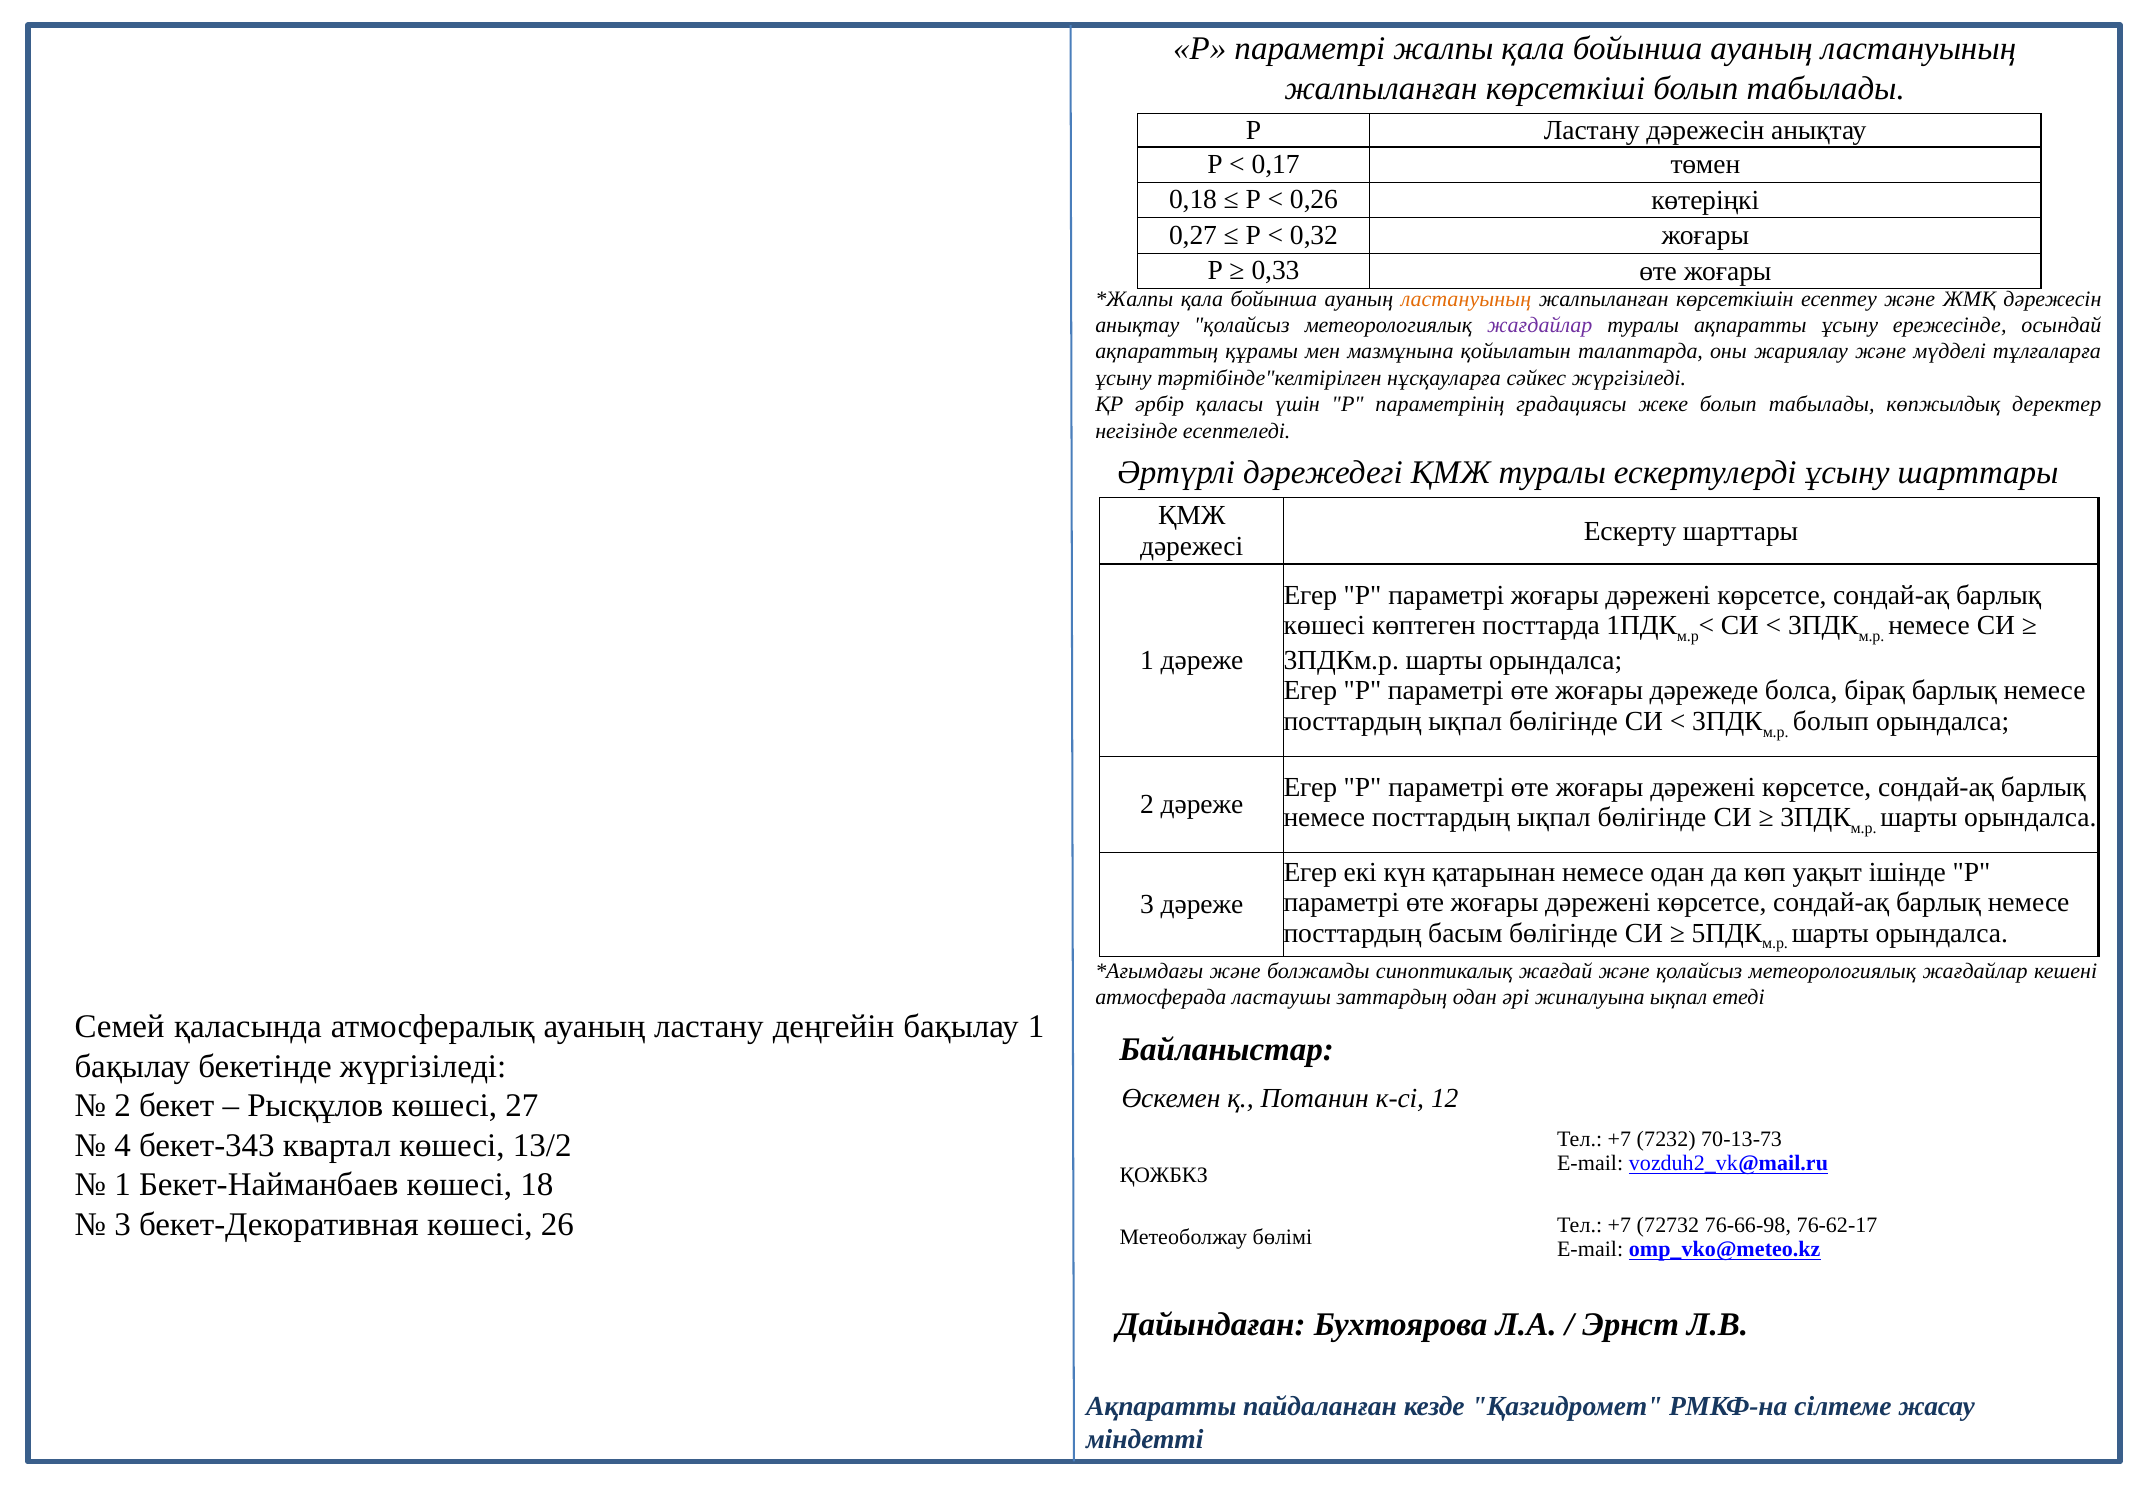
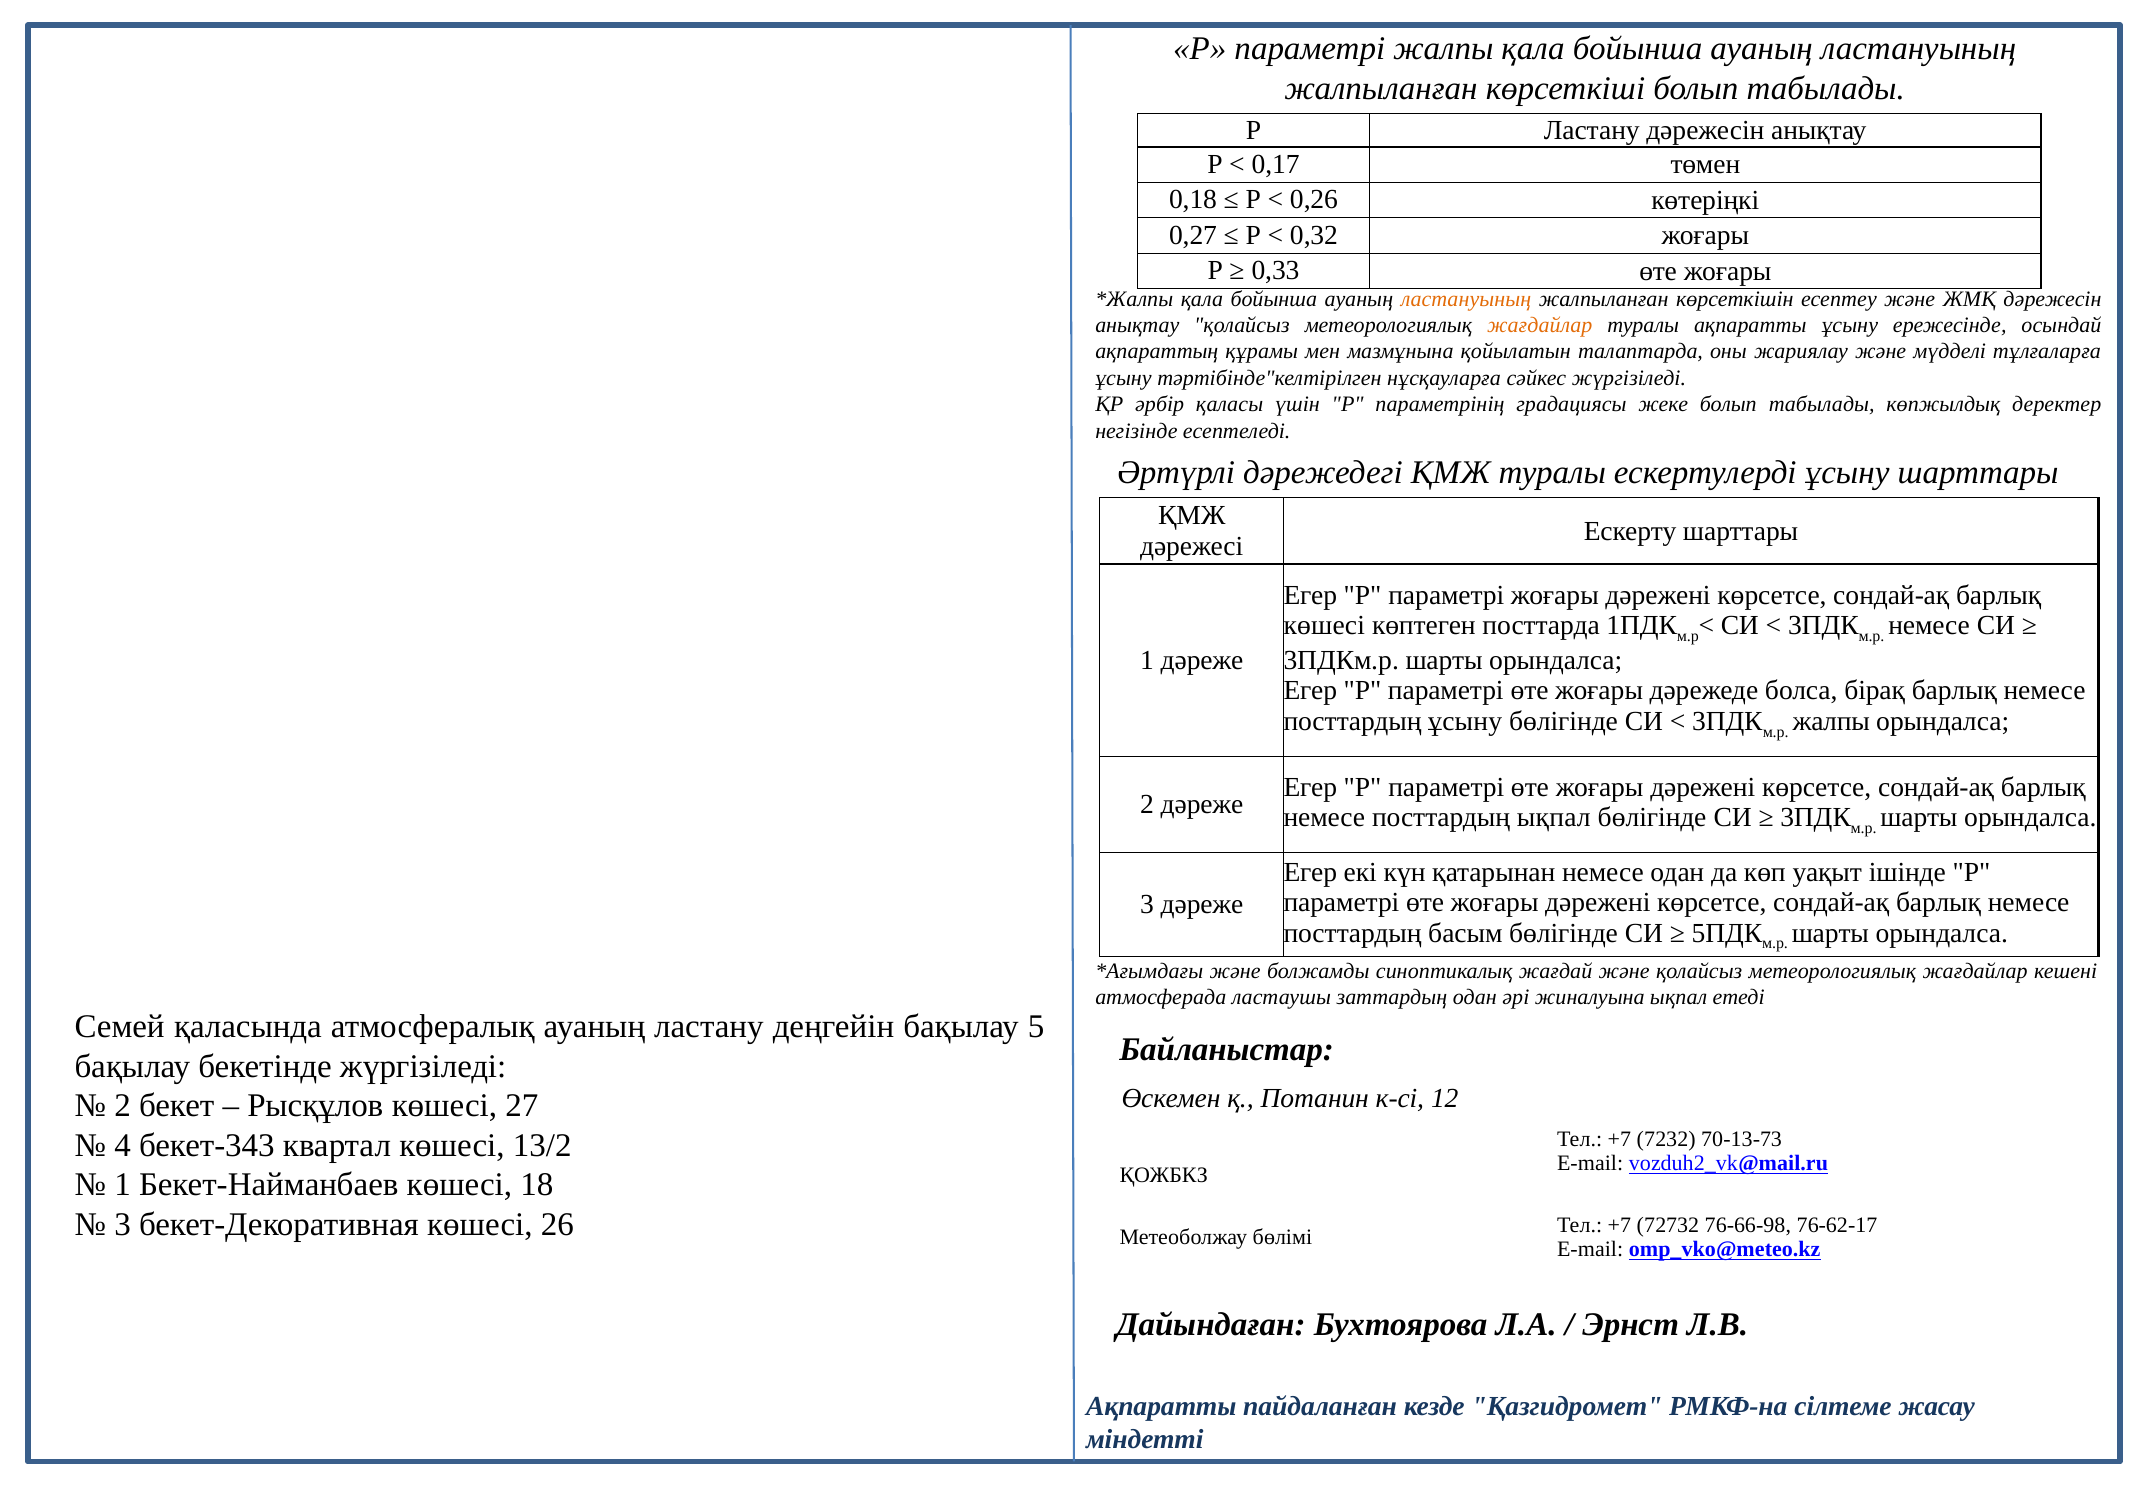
жағдайлар at (1540, 325) colour: purple -> orange
ықпал at (1465, 721): ықпал -> ұсыну
болып at (1831, 721): болып -> жалпы
бақылау 1: 1 -> 5
